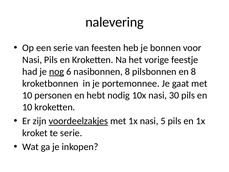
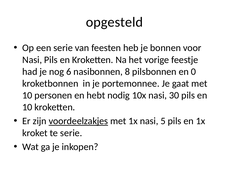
nalevering: nalevering -> opgesteld
nog underline: present -> none
en 8: 8 -> 0
